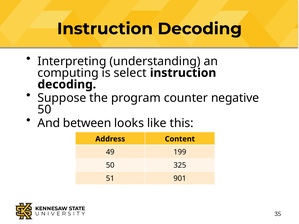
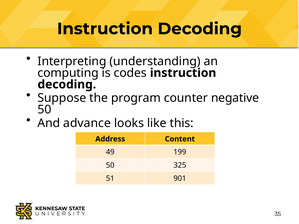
select: select -> codes
between: between -> advance
